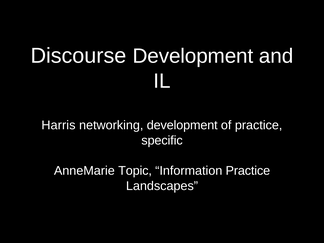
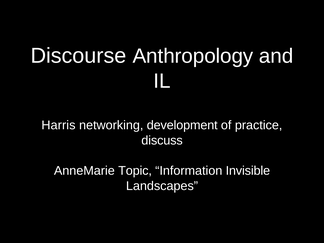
Discourse Development: Development -> Anthropology
specific: specific -> discuss
Information Practice: Practice -> Invisible
